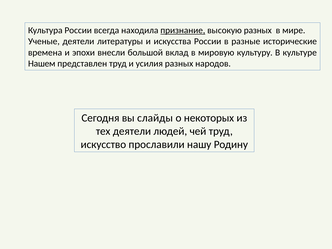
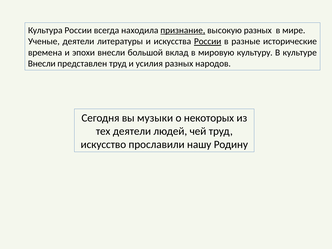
России at (208, 41) underline: none -> present
Нашем at (42, 64): Нашем -> Внесли
слайды: слайды -> музыки
